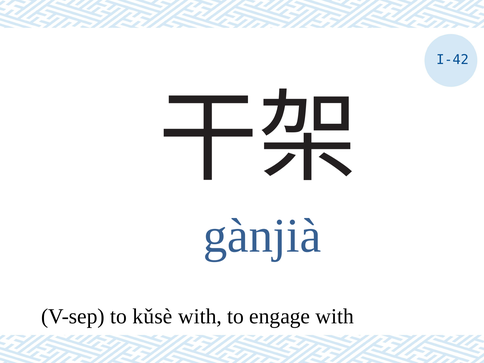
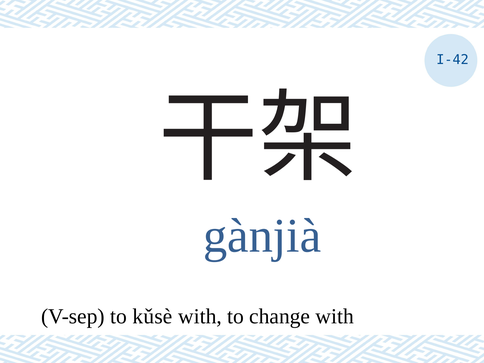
engage: engage -> change
